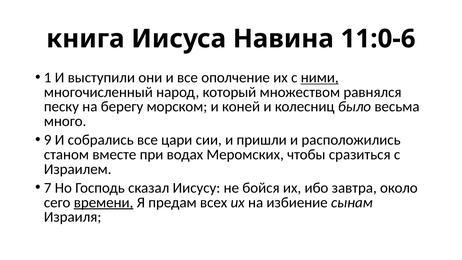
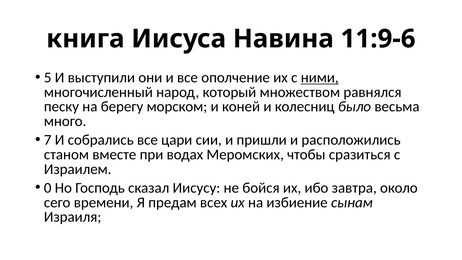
11:0-6: 11:0-6 -> 11:9-6
1: 1 -> 5
9: 9 -> 7
7: 7 -> 0
времени underline: present -> none
